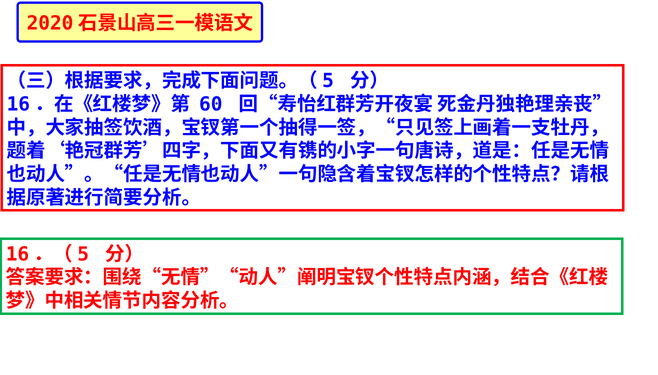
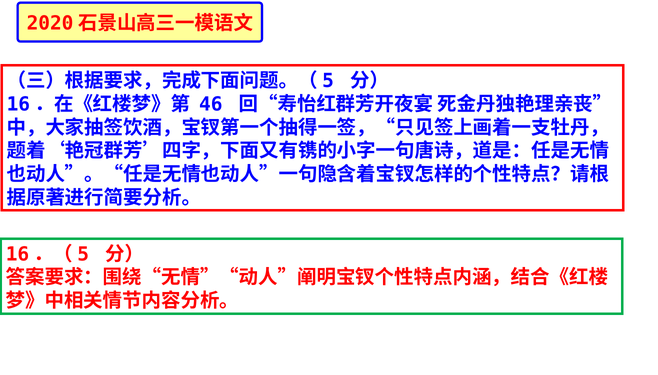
60: 60 -> 46
